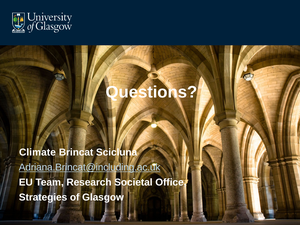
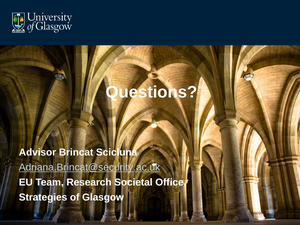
Climate: Climate -> Advisor
Adriana.Brincat@including.ac.uk: Adriana.Brincat@including.ac.uk -> Adriana.Brincat@security.ac.uk
